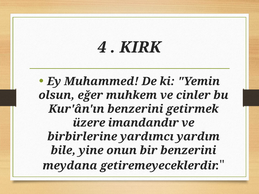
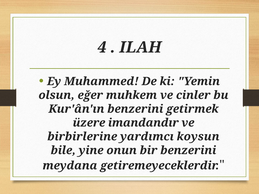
KIRK: KIRK -> ILAH
yardım: yardım -> koysun
